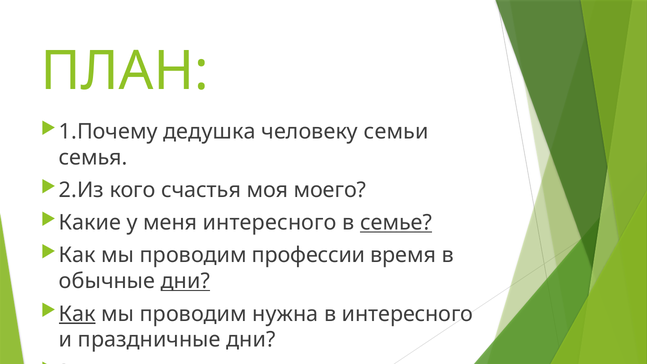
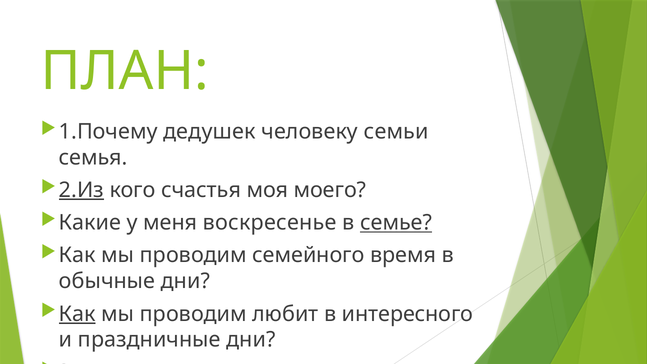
дедушка: дедушка -> дедушек
2.Из underline: none -> present
меня интересного: интересного -> воскресенье
профессии: профессии -> семейного
дни at (185, 281) underline: present -> none
нужна: нужна -> любит
